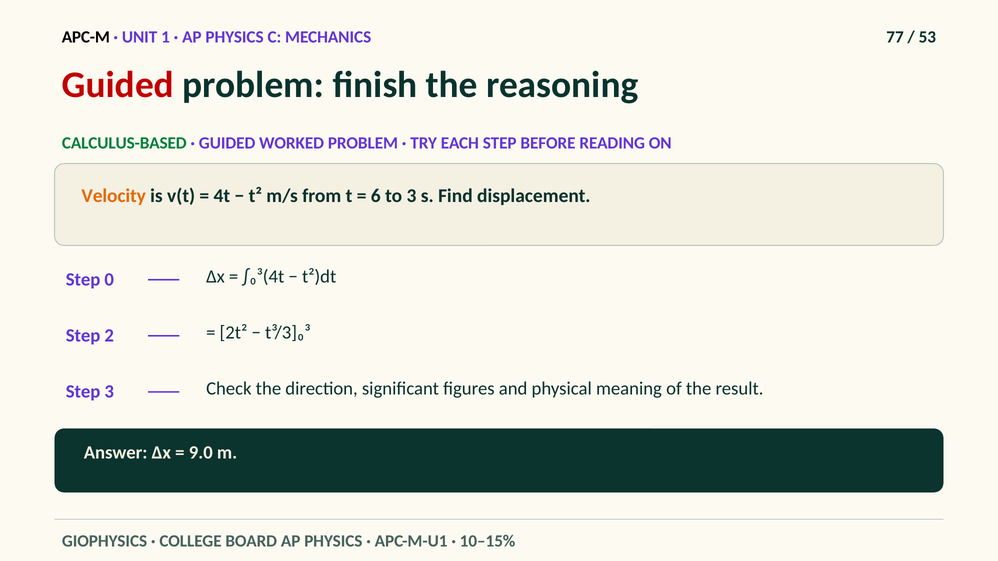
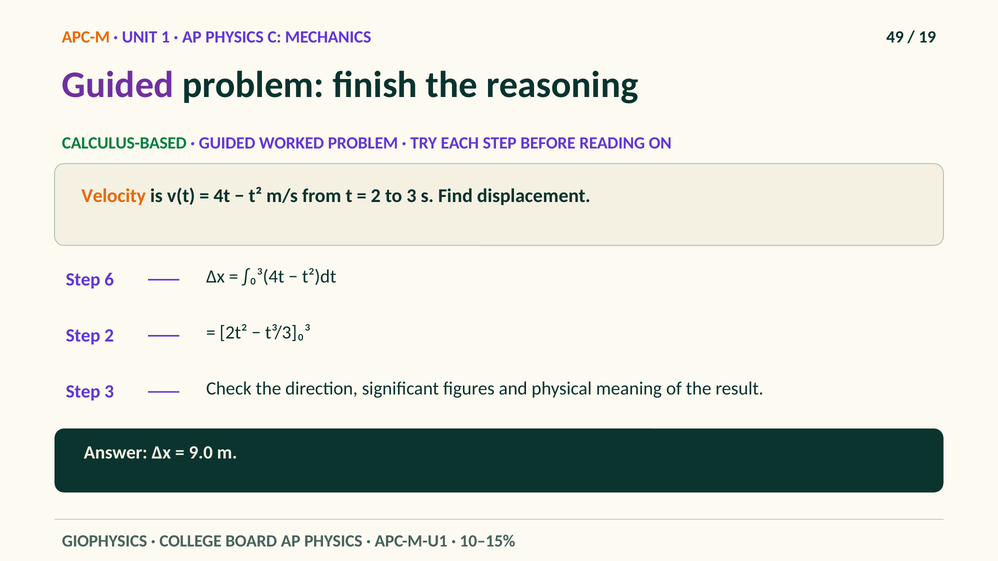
APC-M colour: black -> orange
77: 77 -> 49
53: 53 -> 19
Guided at (118, 85) colour: red -> purple
6 at (376, 196): 6 -> 2
0: 0 -> 6
